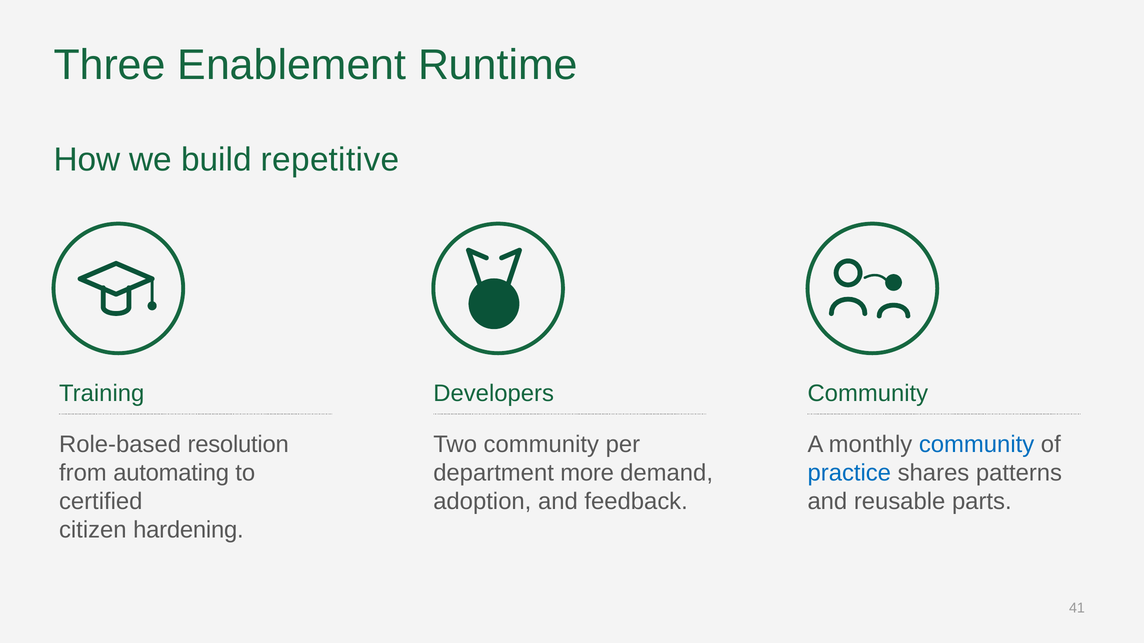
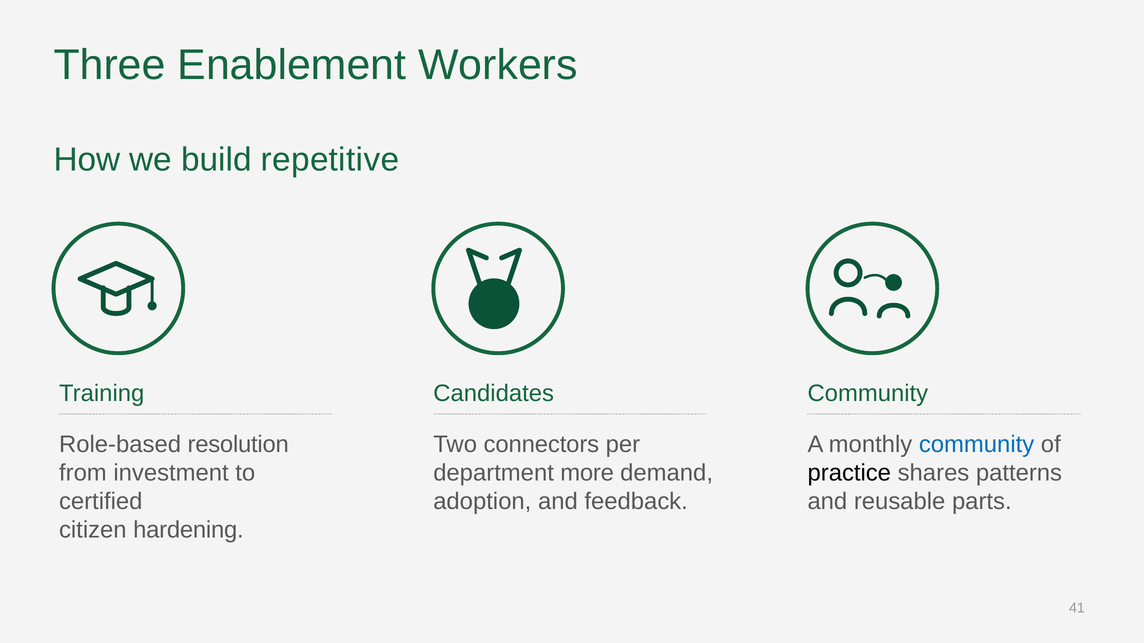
Runtime: Runtime -> Workers
Developers: Developers -> Candidates
Two community: community -> connectors
automating: automating -> investment
practice colour: blue -> black
